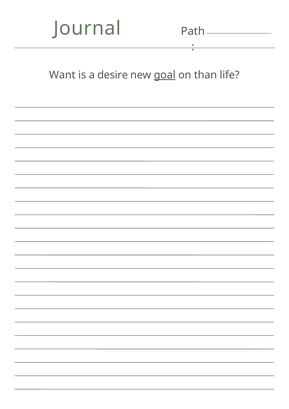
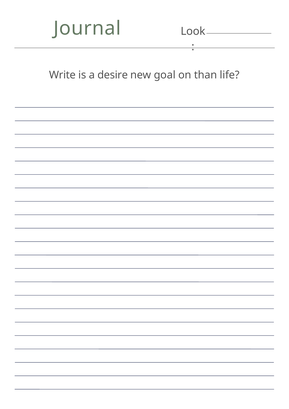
Path: Path -> Look
Want: Want -> Write
goal underline: present -> none
